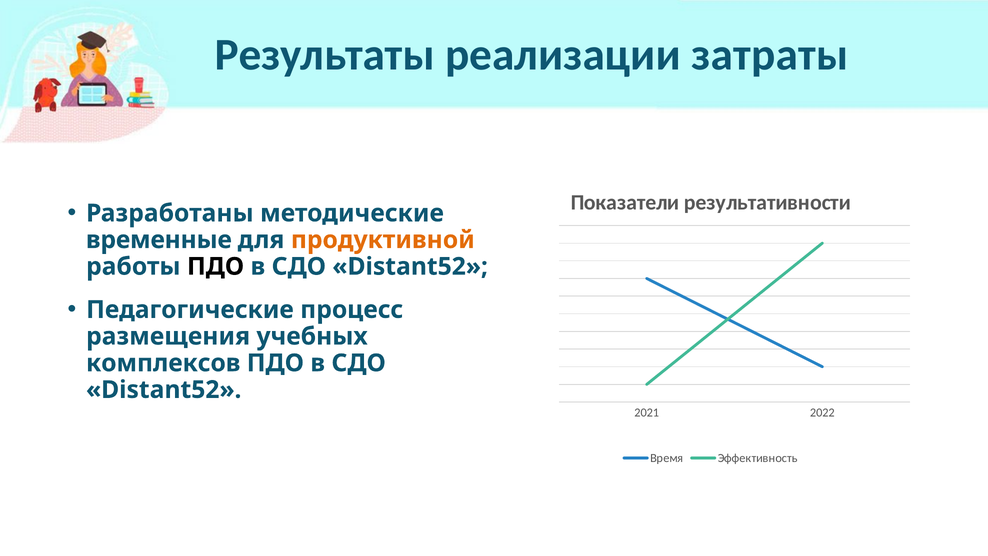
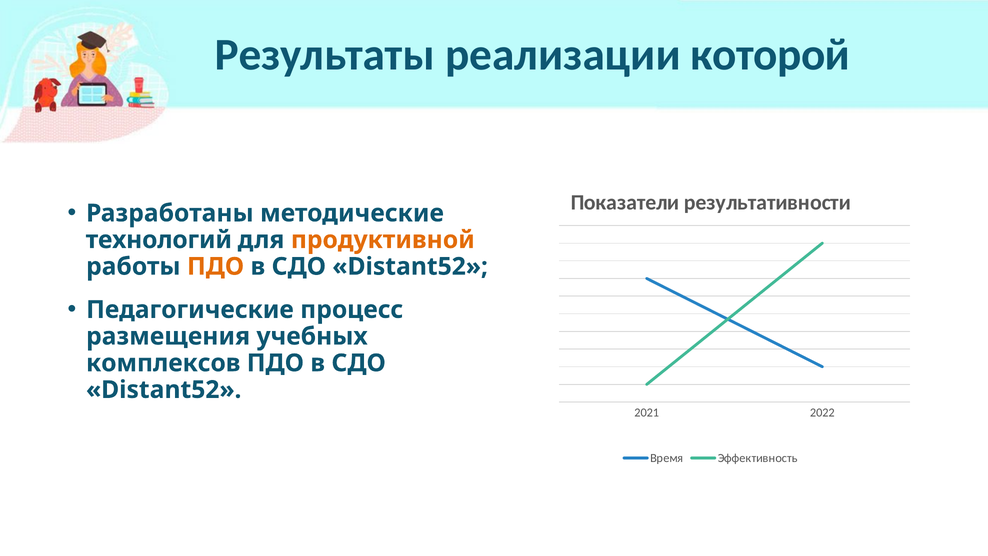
затраты: затраты -> которой
временные: временные -> технологий
ПДО at (215, 266) colour: black -> orange
